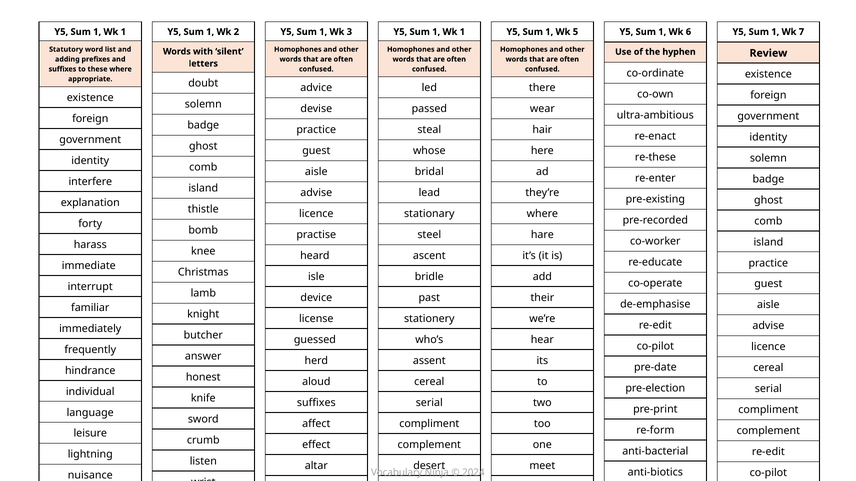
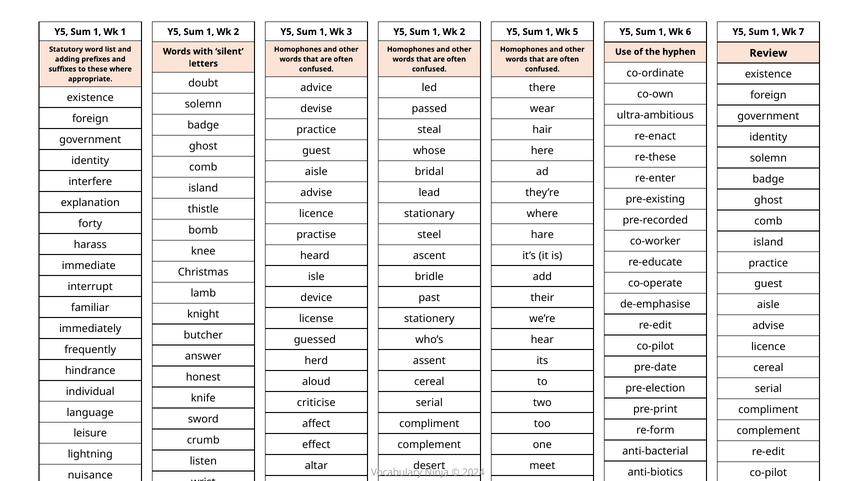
1 at (462, 32): 1 -> 2
suffixes at (316, 403): suffixes -> criticise
